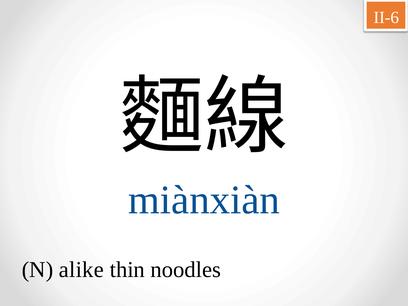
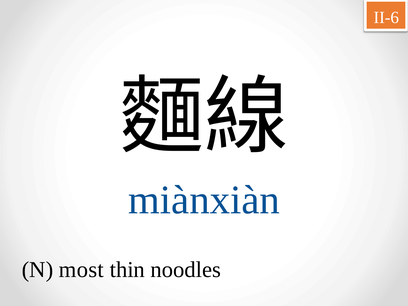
alike: alike -> most
